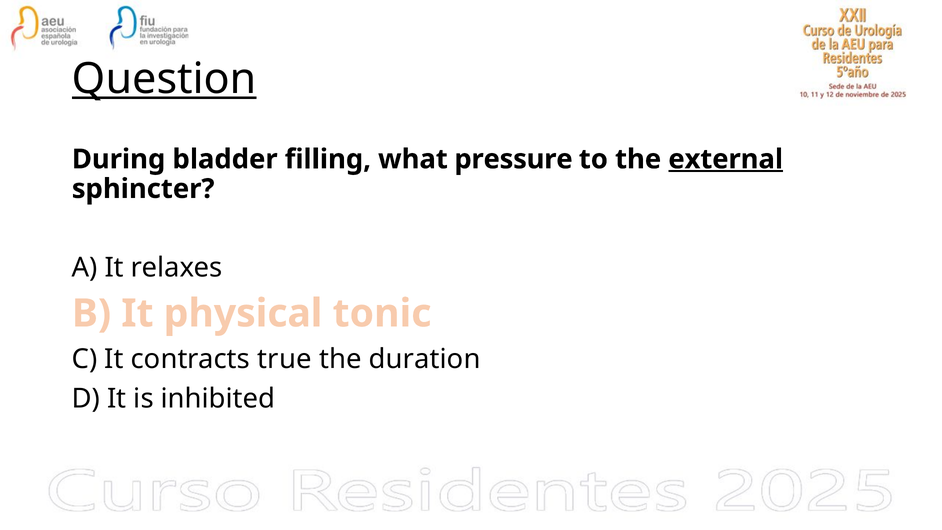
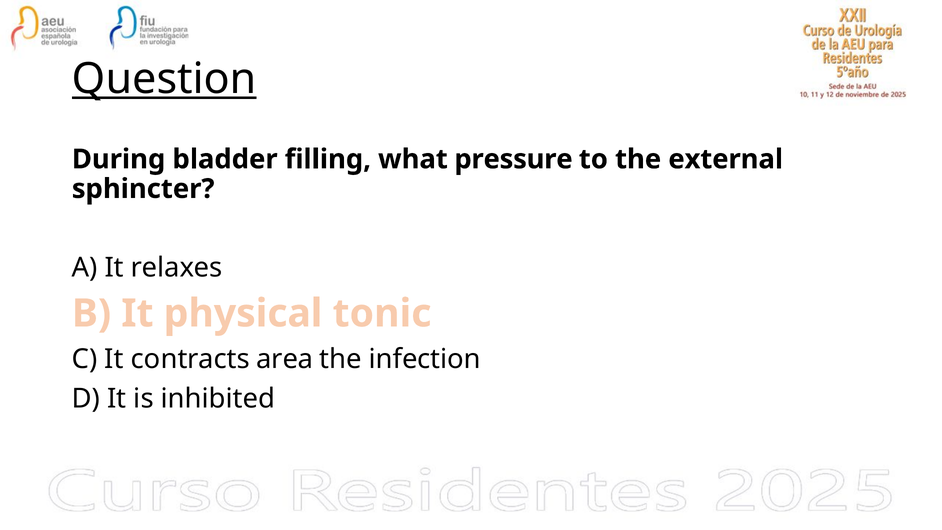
external underline: present -> none
true: true -> area
duration: duration -> infection
